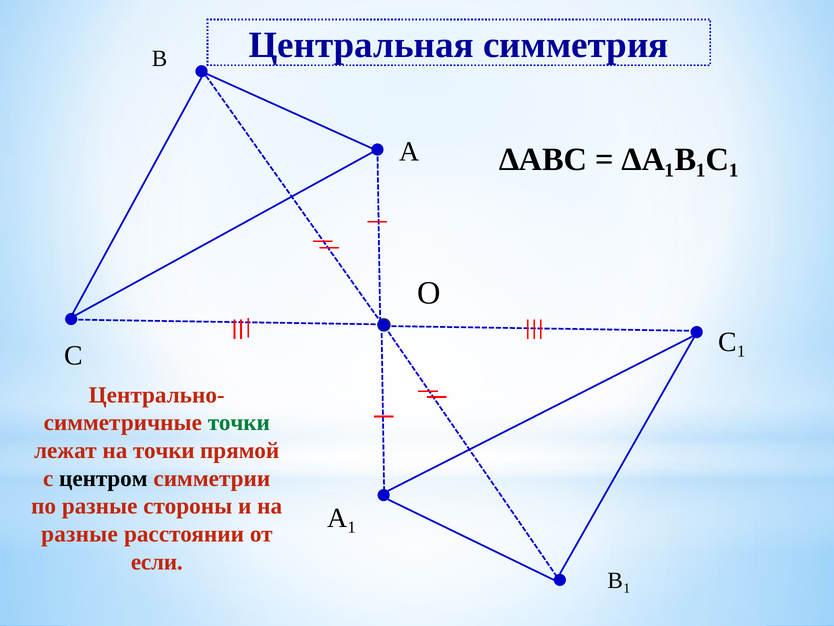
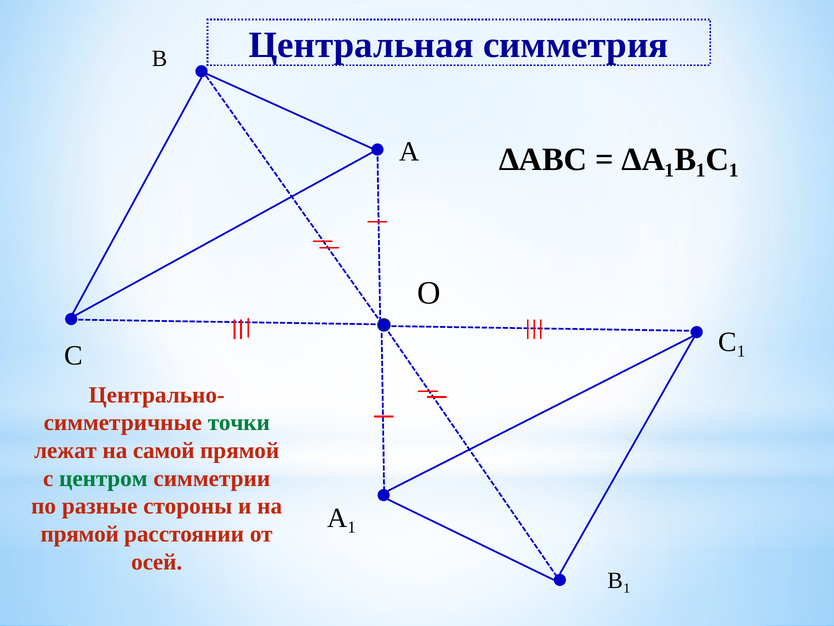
на точки: точки -> самой
центром colour: black -> green
разные at (79, 534): разные -> прямой
если: если -> осей
